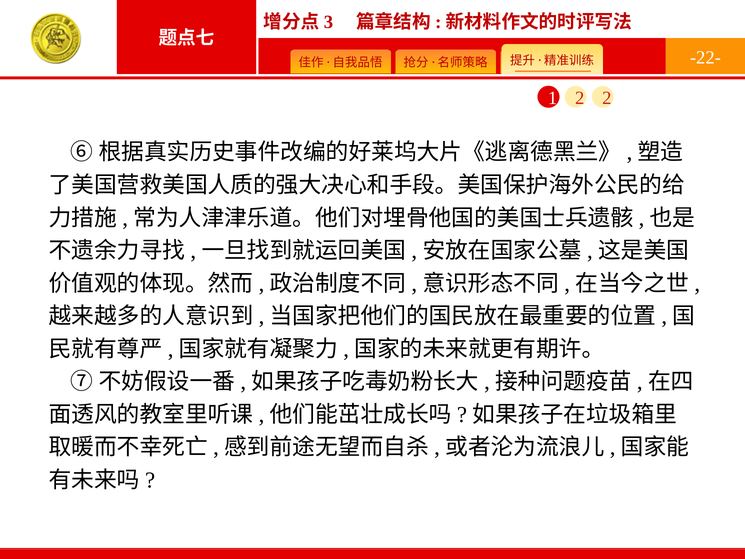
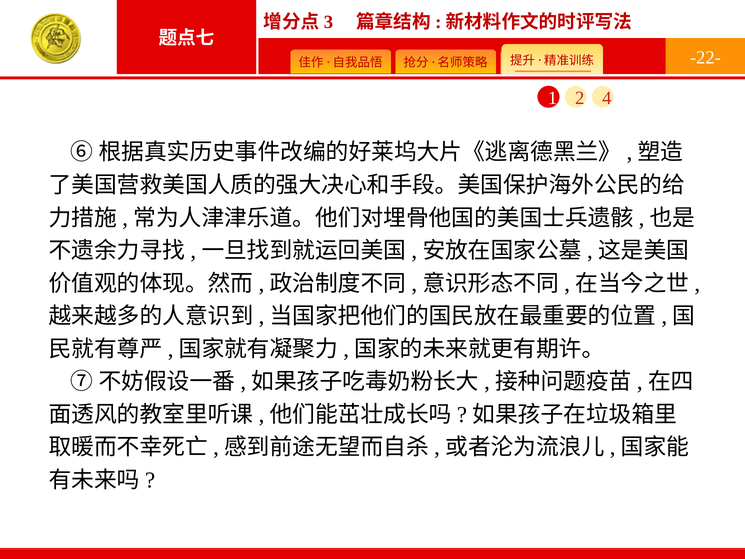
2 2: 2 -> 4
